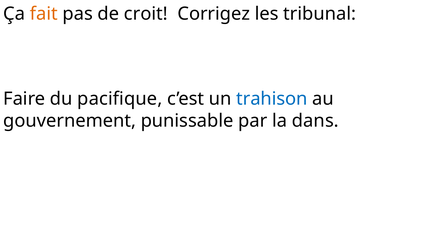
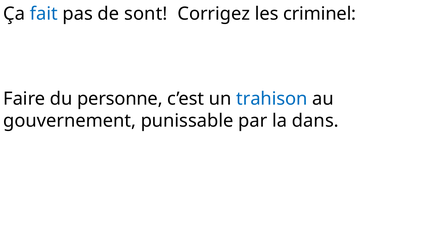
fait colour: orange -> blue
croit: croit -> sont
tribunal: tribunal -> criminel
pacifique: pacifique -> personne
